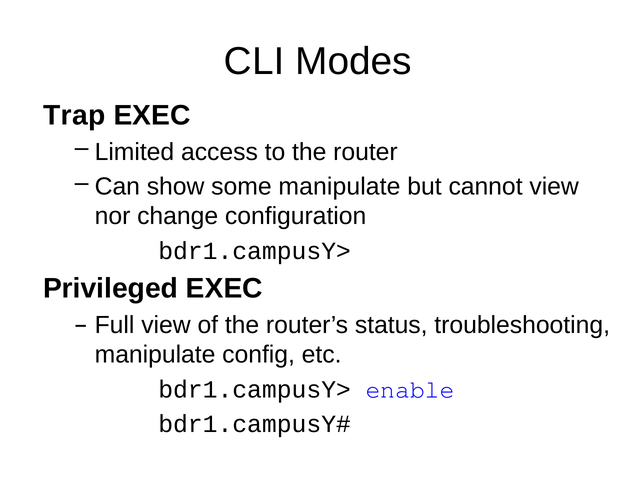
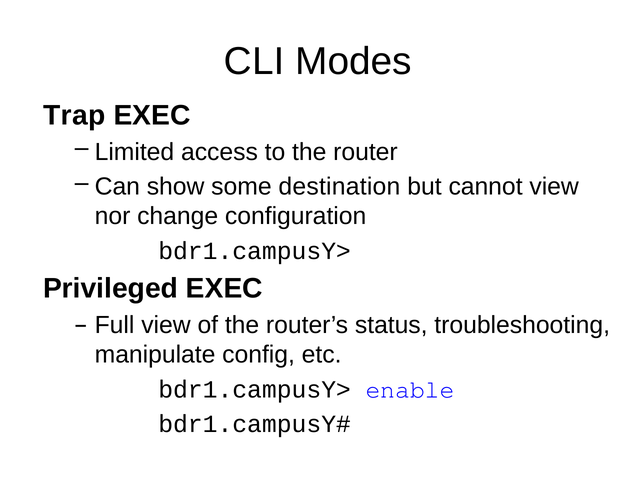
some manipulate: manipulate -> destination
